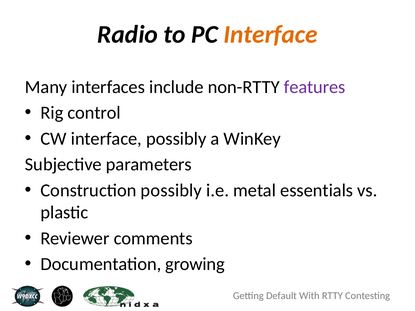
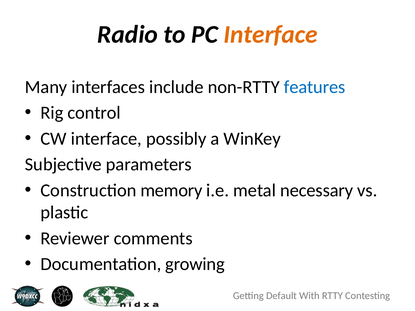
features colour: purple -> blue
Construction possibly: possibly -> memory
essentials: essentials -> necessary
